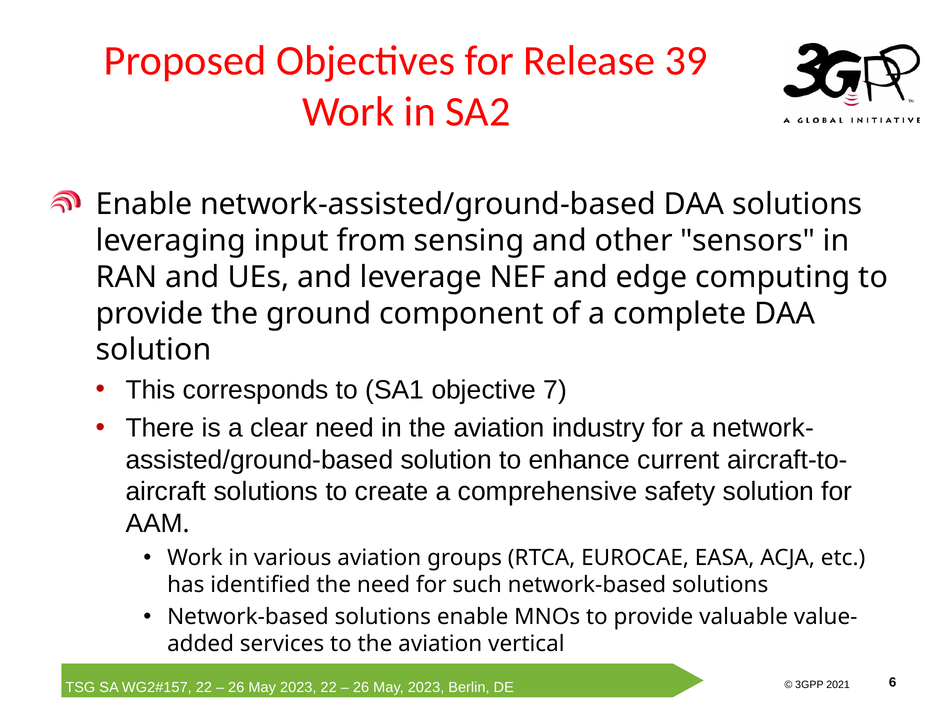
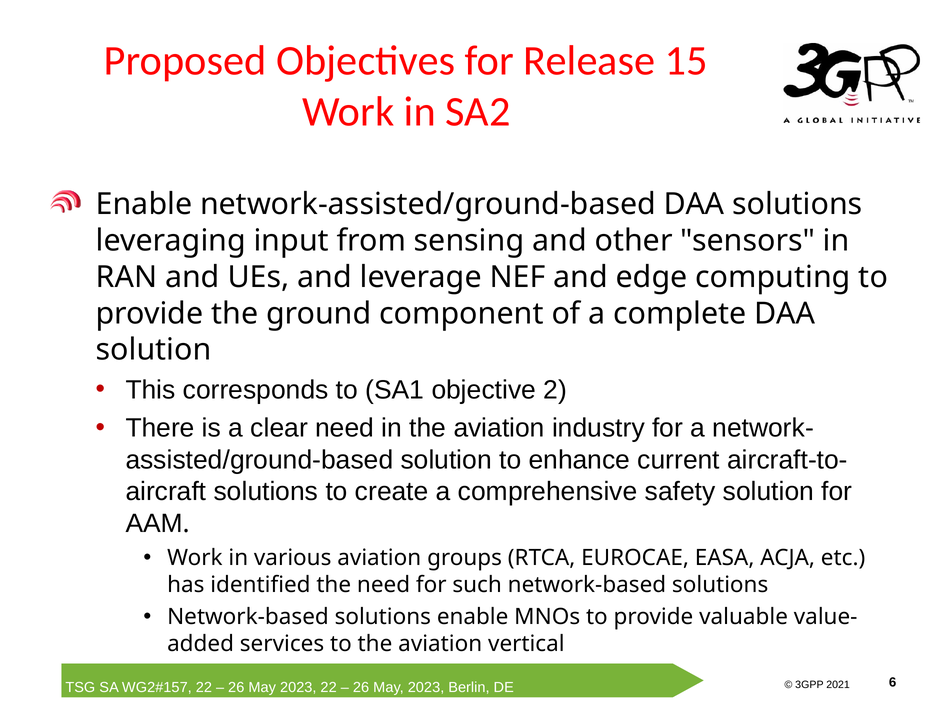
39: 39 -> 15
7: 7 -> 2
